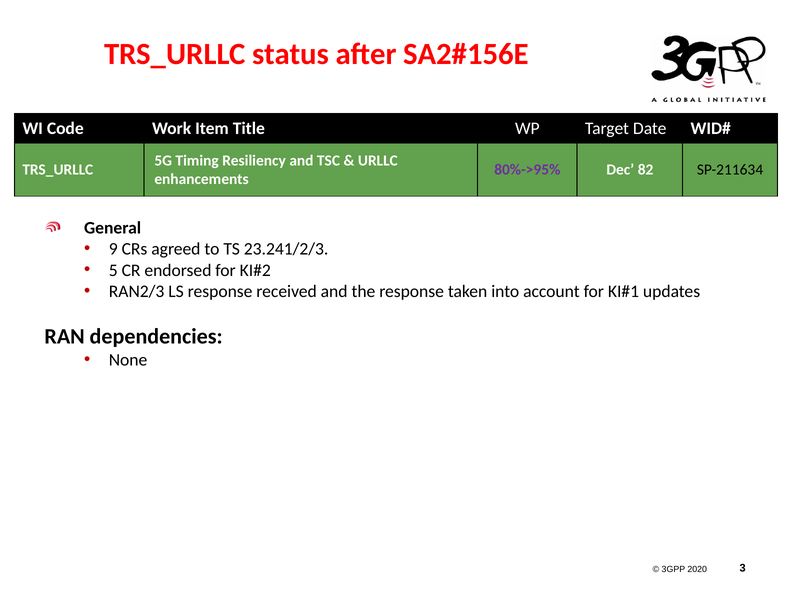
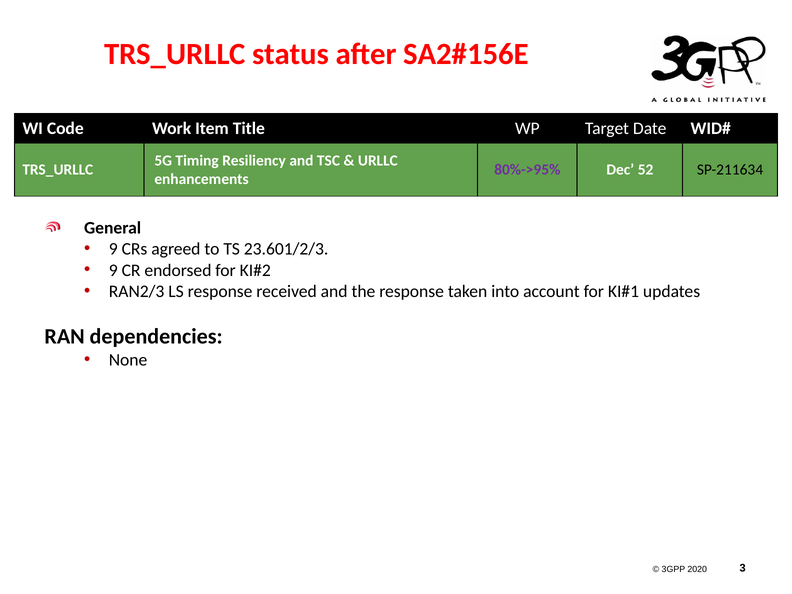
82: 82 -> 52
23.241/2/3: 23.241/2/3 -> 23.601/2/3
5 at (113, 270): 5 -> 9
